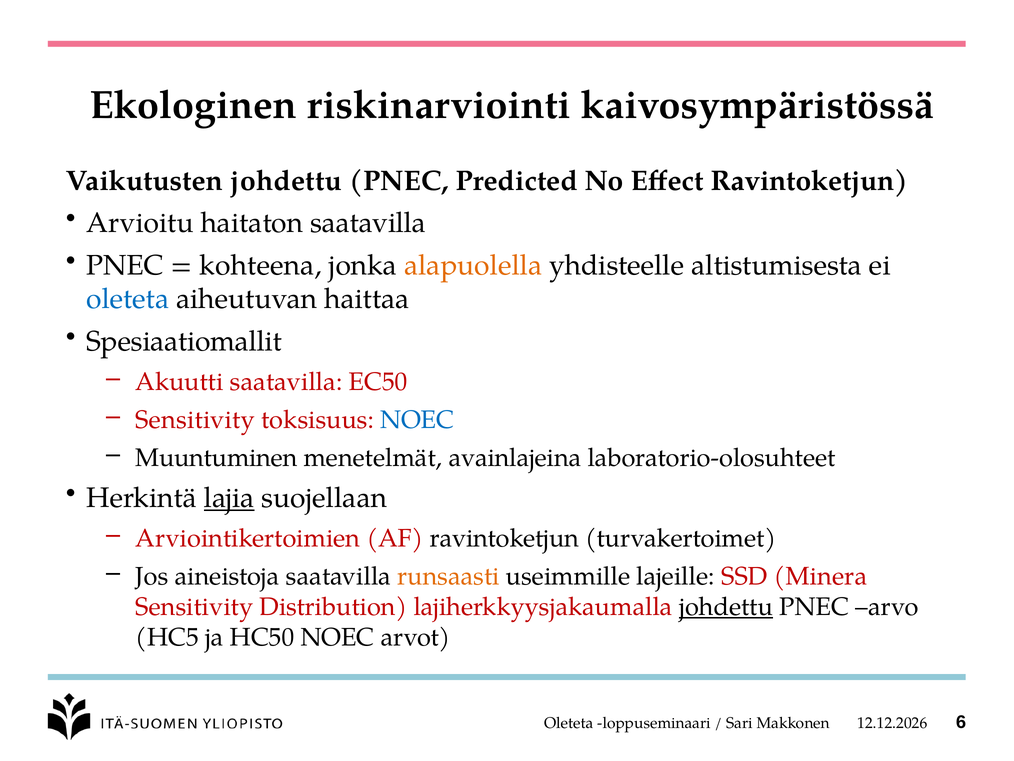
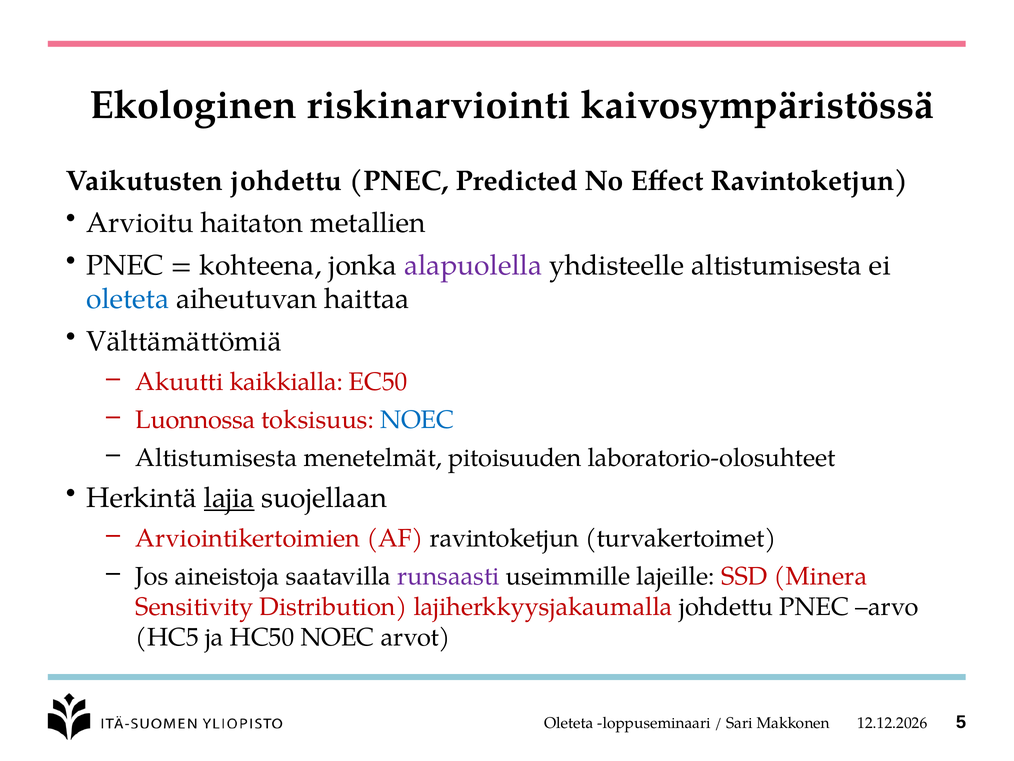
haitaton saatavilla: saatavilla -> metallien
alapuolella colour: orange -> purple
Spesiaatiomallit: Spesiaatiomallit -> Välttämättömiä
Akuutti saatavilla: saatavilla -> kaikkialla
Sensitivity at (195, 420): Sensitivity -> Luonnossa
Muuntuminen at (216, 458): Muuntuminen -> Altistumisesta
avainlajeina: avainlajeina -> pitoisuuden
runsaasti colour: orange -> purple
johdettu at (726, 607) underline: present -> none
6: 6 -> 5
